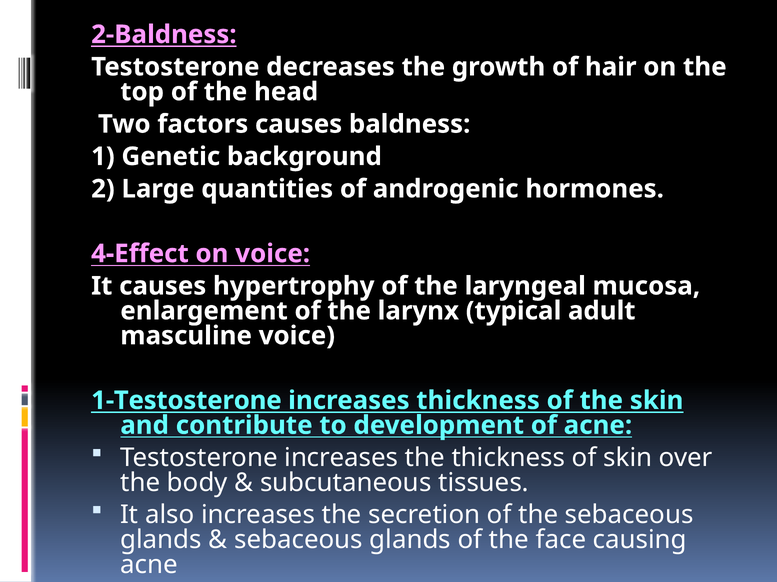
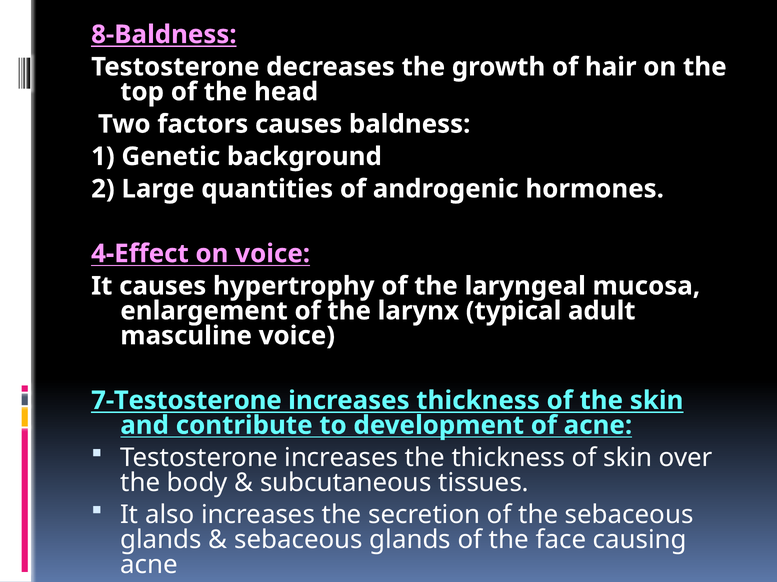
2-Baldness: 2-Baldness -> 8-Baldness
1-Testosterone: 1-Testosterone -> 7-Testosterone
